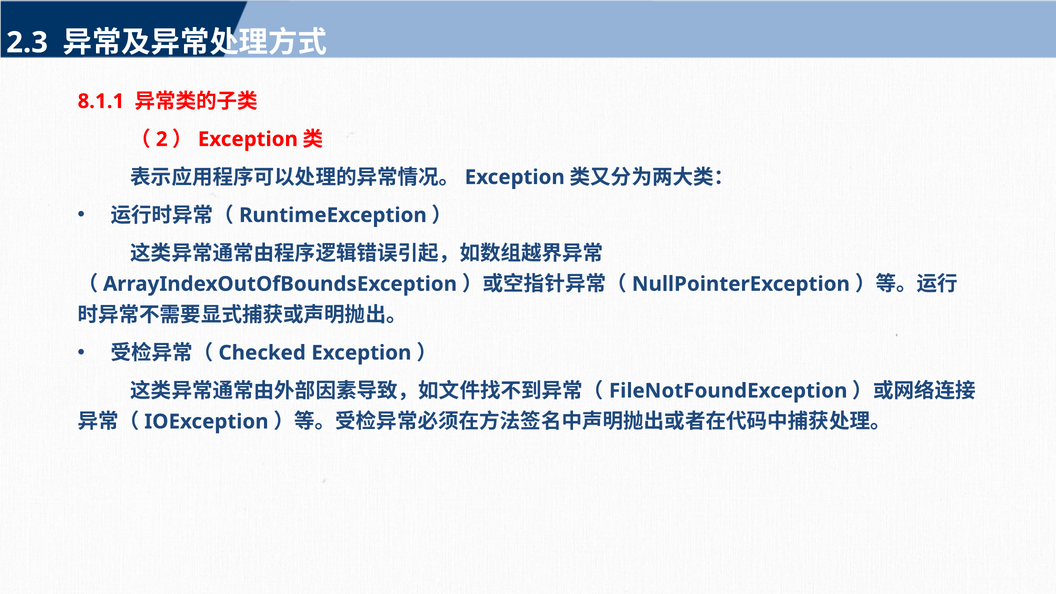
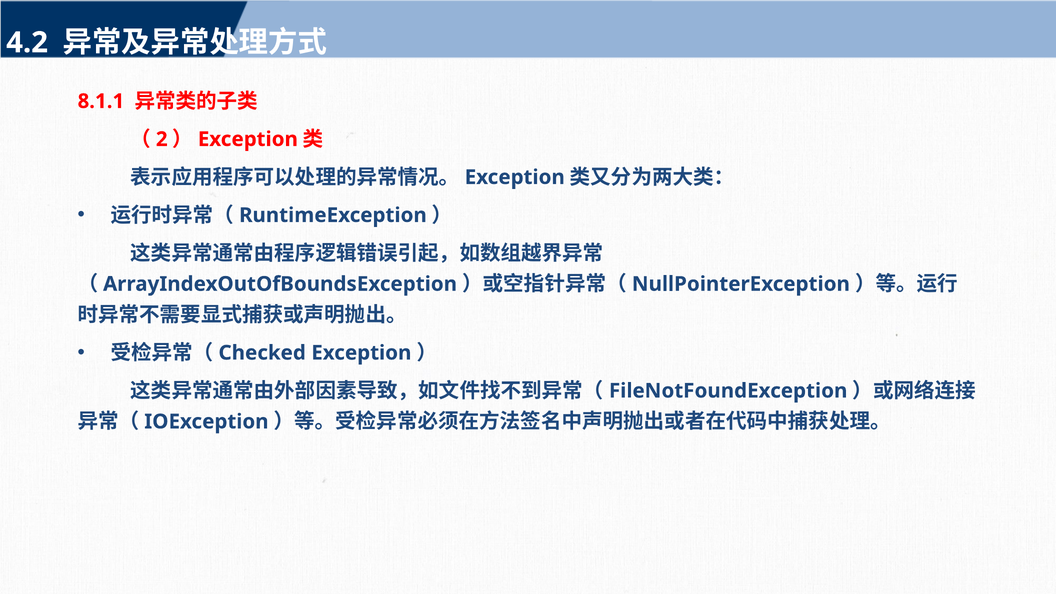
2.3: 2.3 -> 4.2
